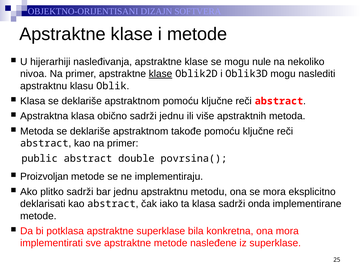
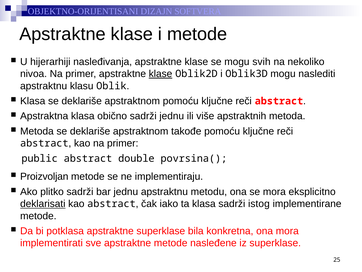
nule: nule -> svih
deklarisati underline: none -> present
onda: onda -> istog
